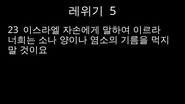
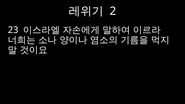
5: 5 -> 2
